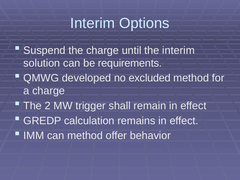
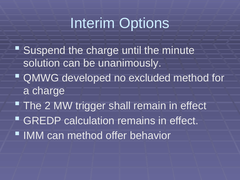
the interim: interim -> minute
requirements: requirements -> unanimously
